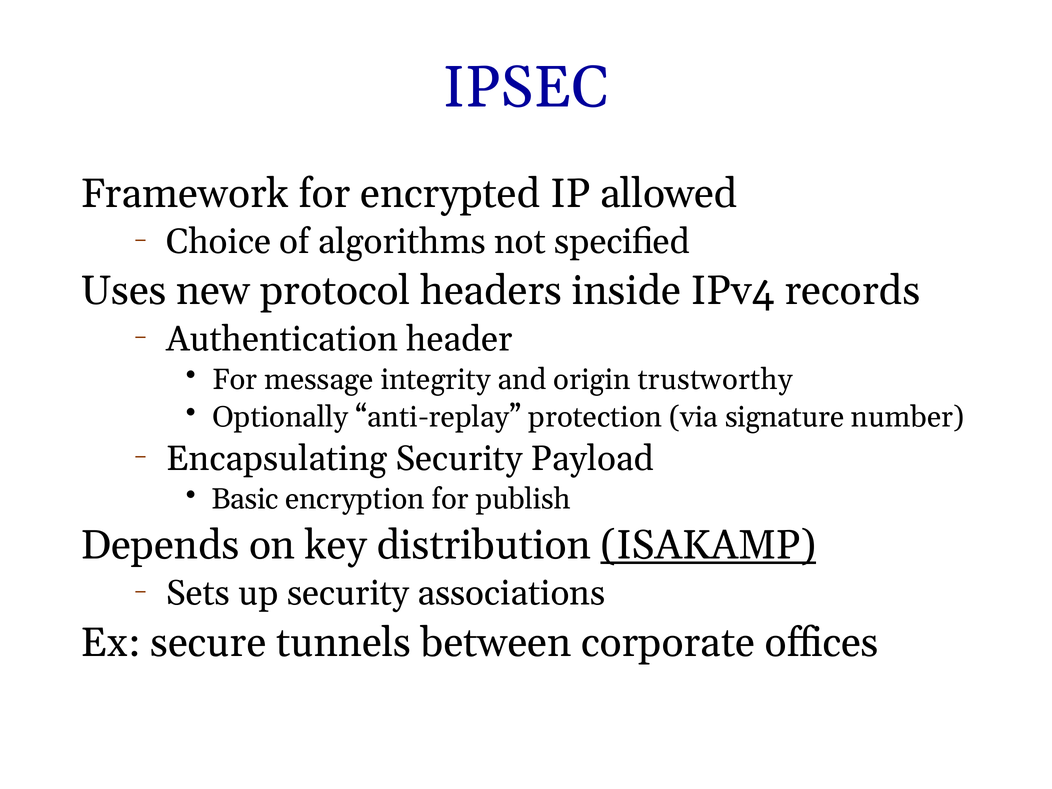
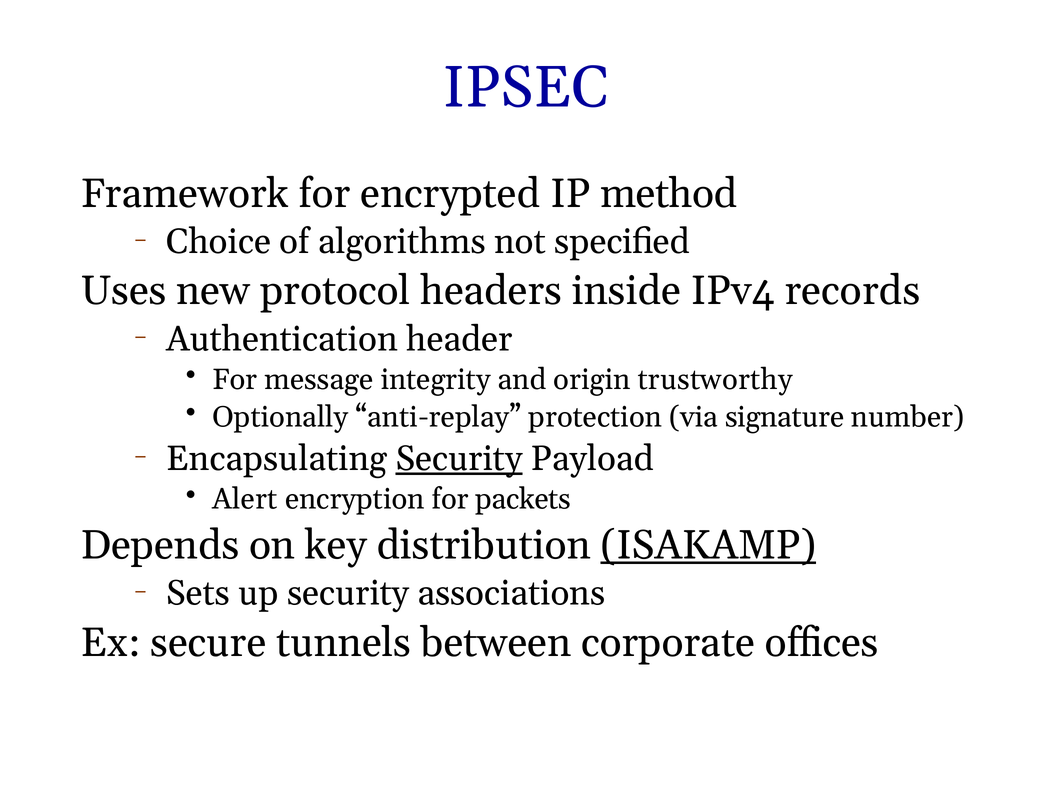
allowed: allowed -> method
Security at (459, 459) underline: none -> present
Basic: Basic -> Alert
publish: publish -> packets
